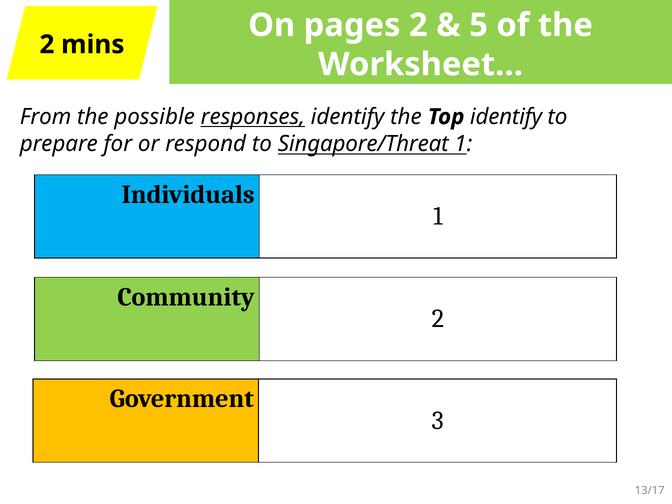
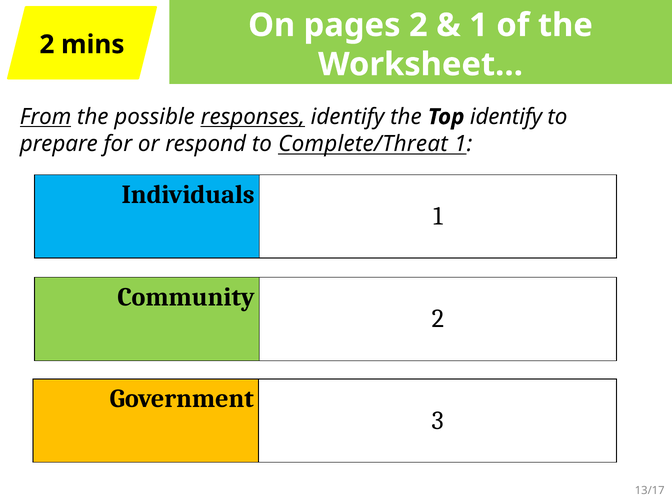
5 at (479, 25): 5 -> 1
From underline: none -> present
Singapore/Threat: Singapore/Threat -> Complete/Threat
